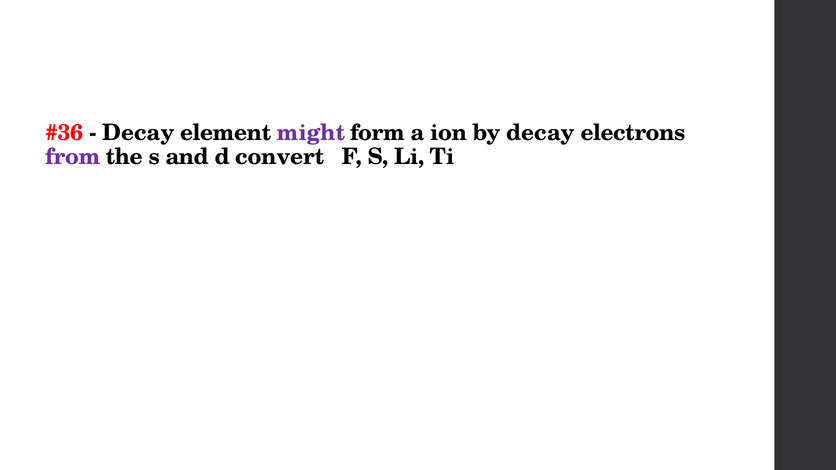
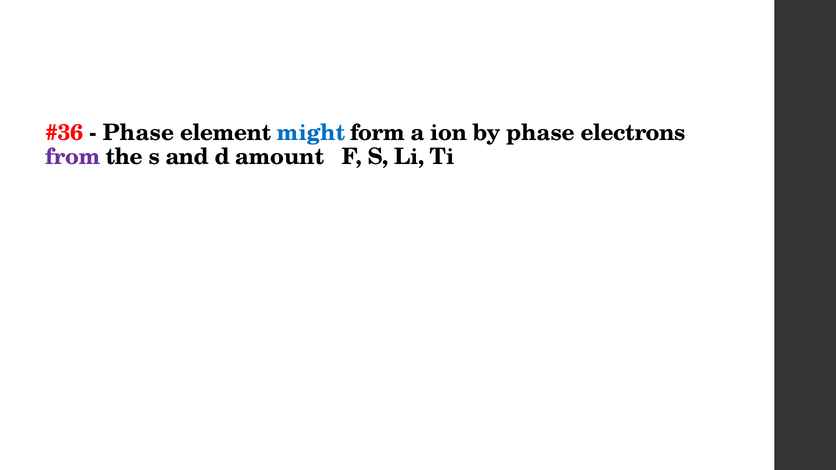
Decay at (139, 133): Decay -> Phase
might colour: purple -> blue
by decay: decay -> phase
convert: convert -> amount
